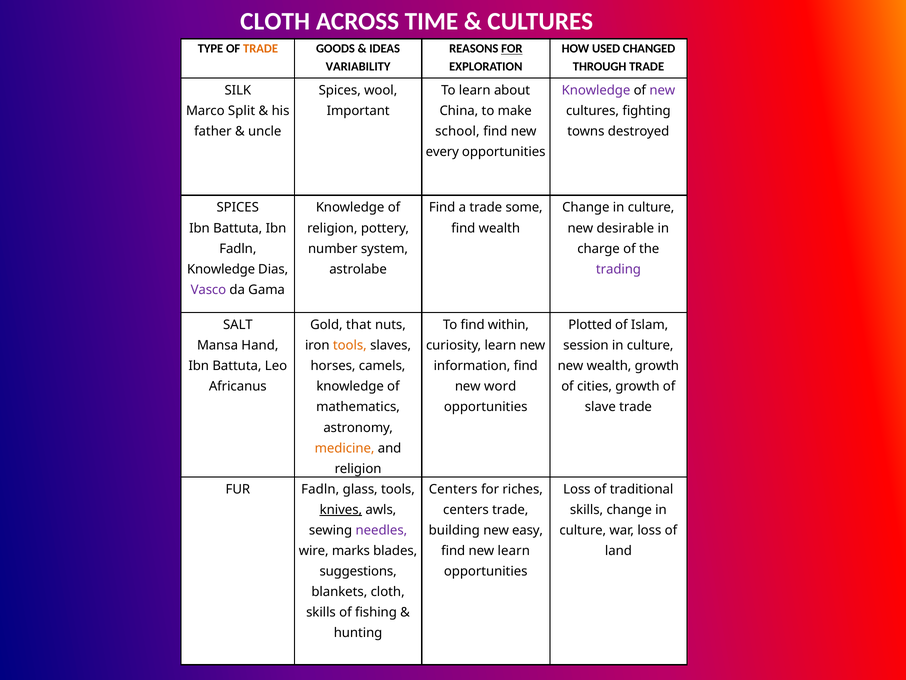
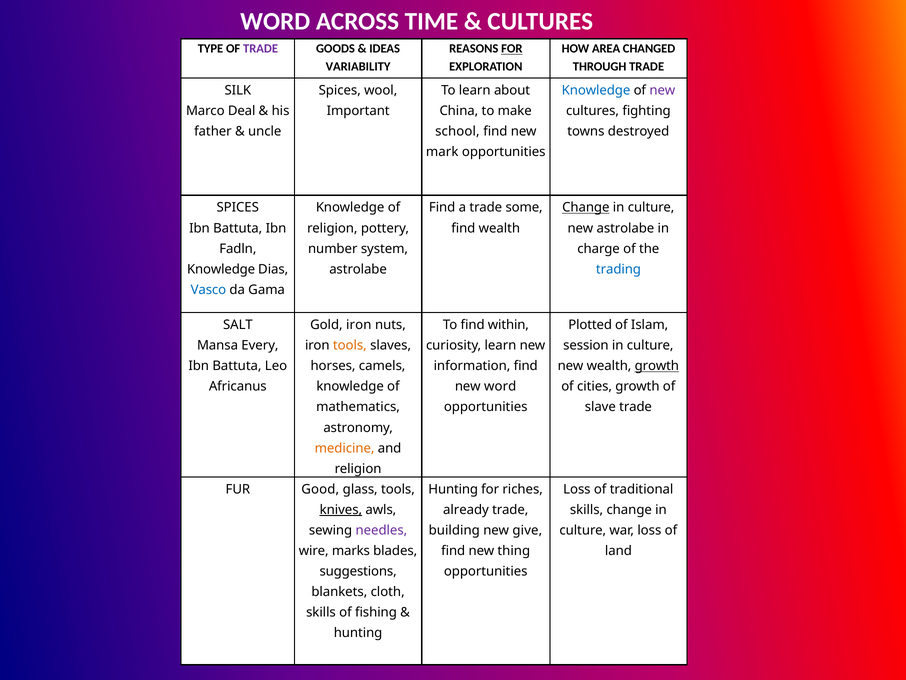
CLOTH at (275, 22): CLOTH -> WORD
TRADE at (261, 49) colour: orange -> purple
USED: USED -> AREA
Knowledge at (596, 90) colour: purple -> blue
Split: Split -> Deal
every: every -> mark
Change at (586, 207) underline: none -> present
new desirable: desirable -> astrolabe
trading colour: purple -> blue
Vasco colour: purple -> blue
Gold that: that -> iron
Hand: Hand -> Every
growth at (657, 366) underline: none -> present
FUR Fadln: Fadln -> Good
Centers at (453, 489): Centers -> Hunting
centers at (466, 509): centers -> already
easy: easy -> give
new learn: learn -> thing
